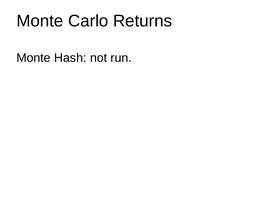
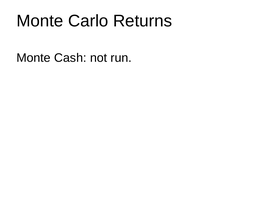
Hash: Hash -> Cash
